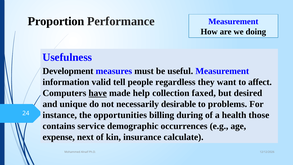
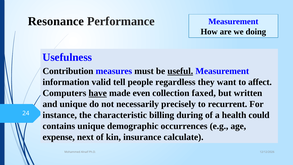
Proportion: Proportion -> Resonance
Development: Development -> Contribution
useful underline: none -> present
help: help -> even
desired: desired -> written
desirable: desirable -> precisely
problems: problems -> recurrent
opportunities: opportunities -> characteristic
those: those -> could
contains service: service -> unique
